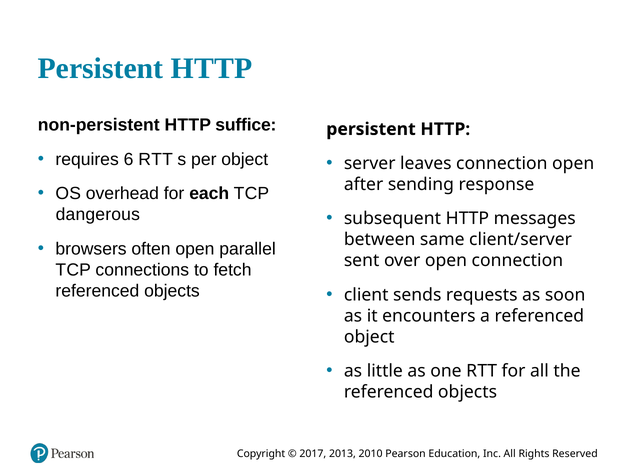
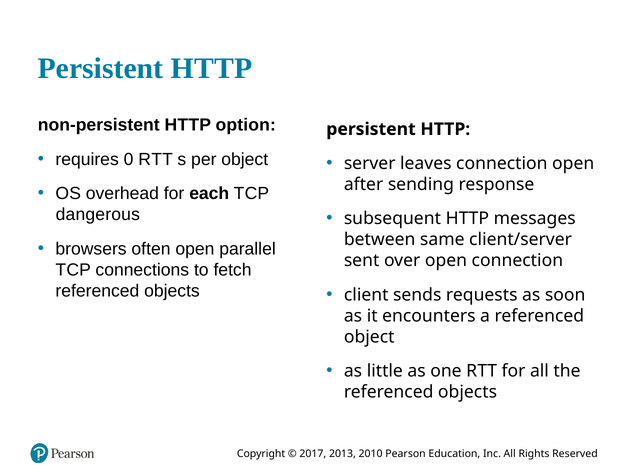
suffice: suffice -> option
6: 6 -> 0
